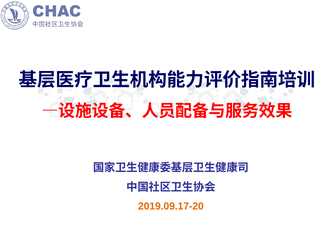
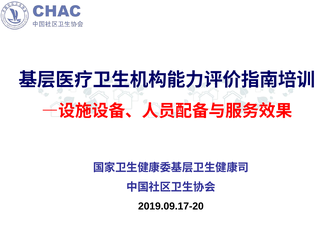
2019.09.17-20 colour: orange -> black
